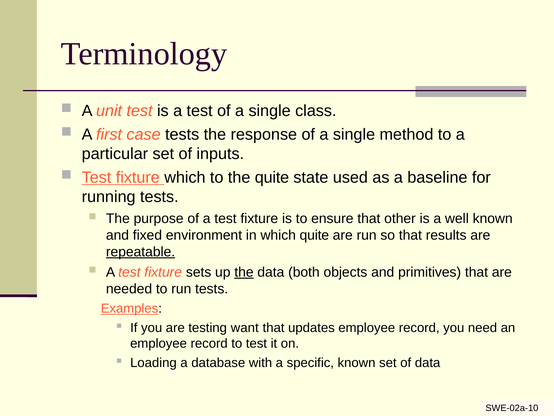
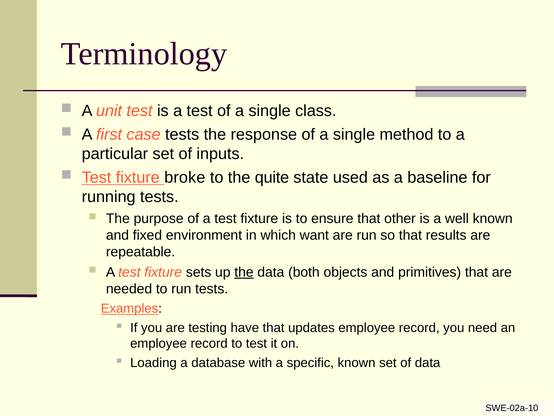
fixture which: which -> broke
which quite: quite -> want
repeatable underline: present -> none
want: want -> have
